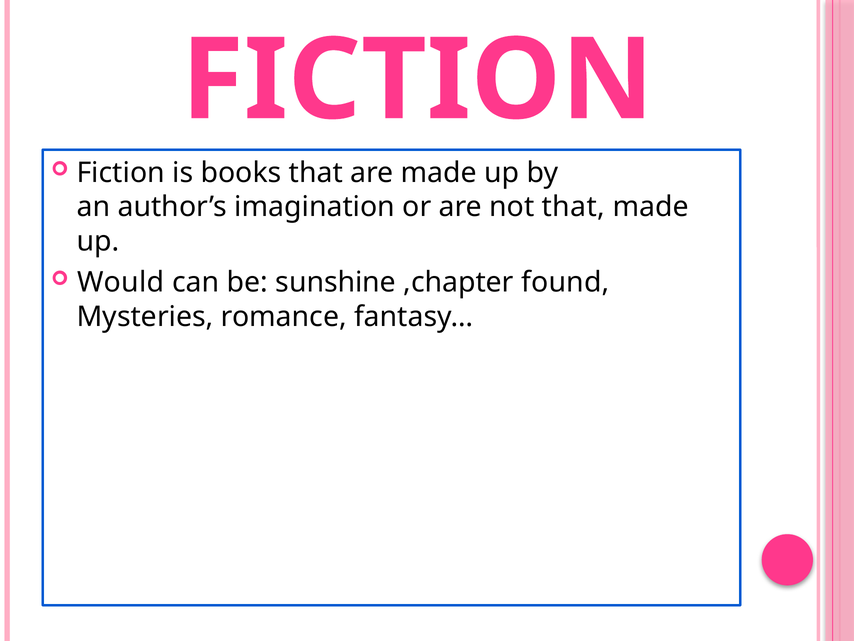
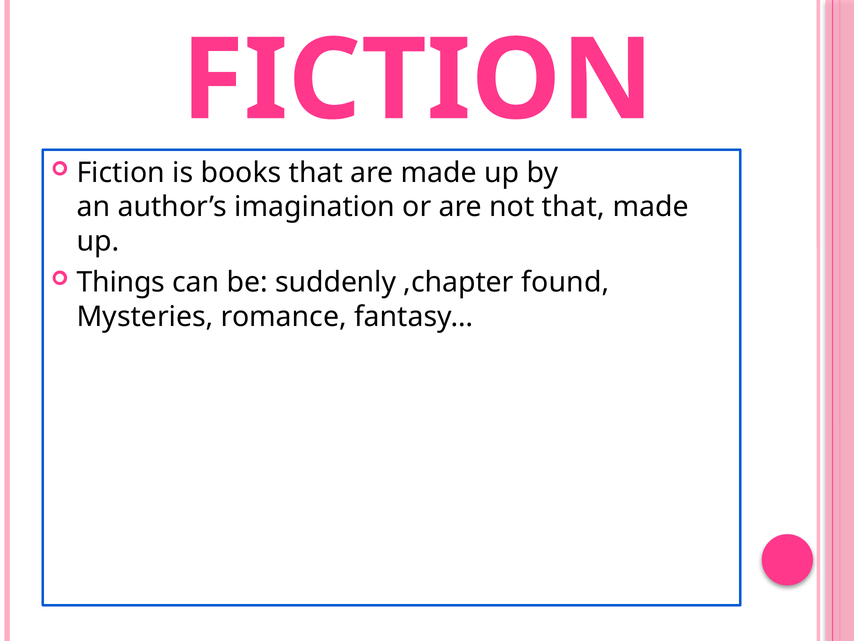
Would: Would -> Things
sunshine: sunshine -> suddenly
